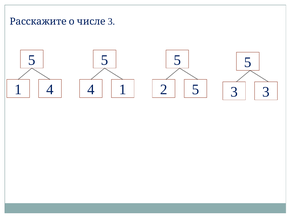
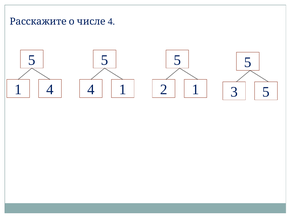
3 at (111, 22): 3 -> 4
4 1 5: 5 -> 1
3 3: 3 -> 5
